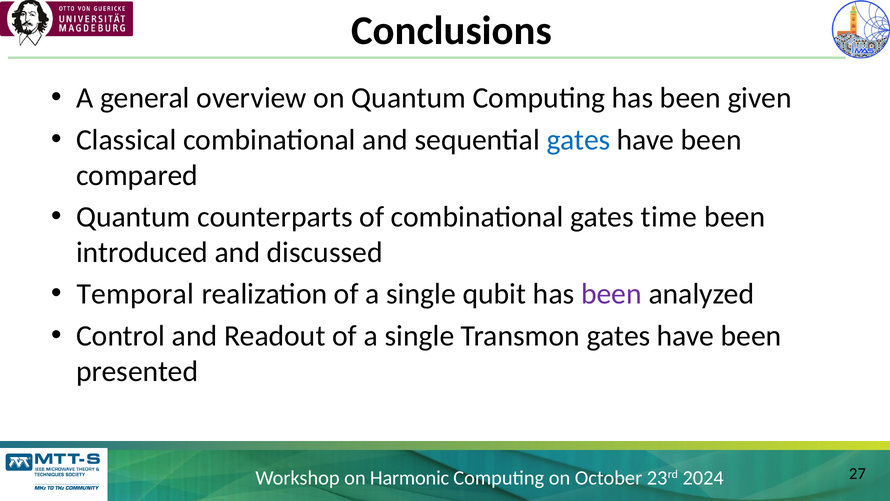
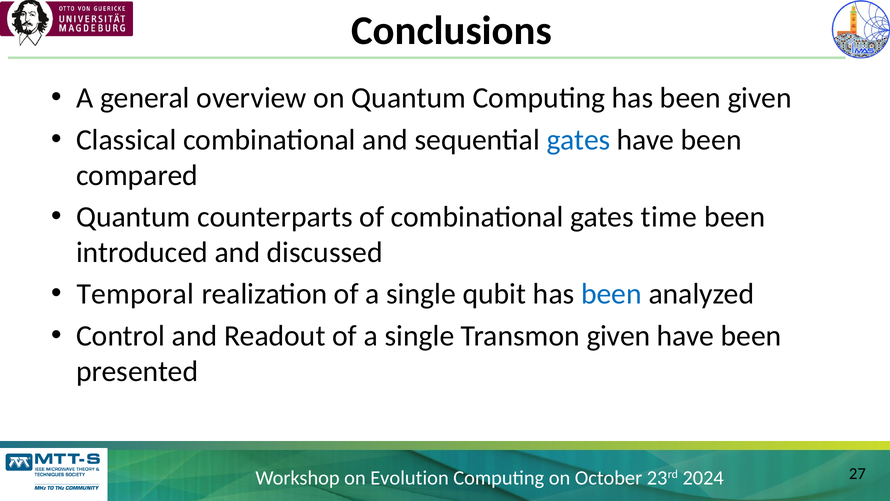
been at (611, 294) colour: purple -> blue
Transmon gates: gates -> given
Harmonic: Harmonic -> Evolution
